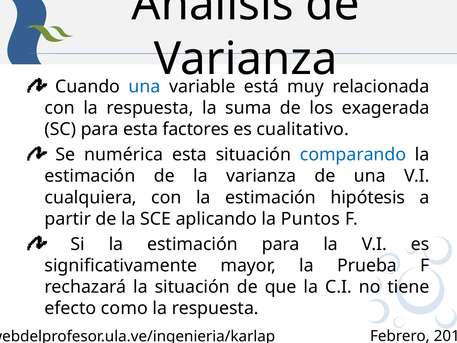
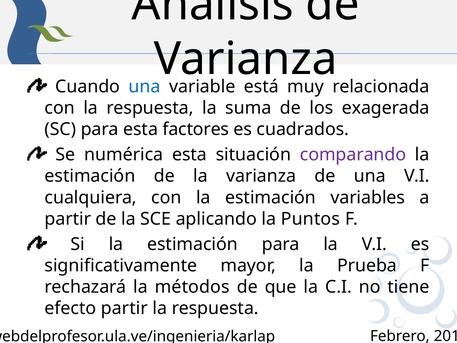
cualitativo: cualitativo -> cuadrados
comparando colour: blue -> purple
hipótesis: hipótesis -> variables
la situación: situación -> métodos
efecto como: como -> partir
